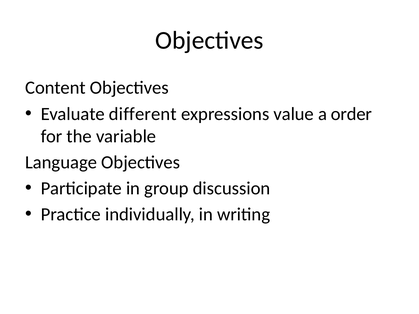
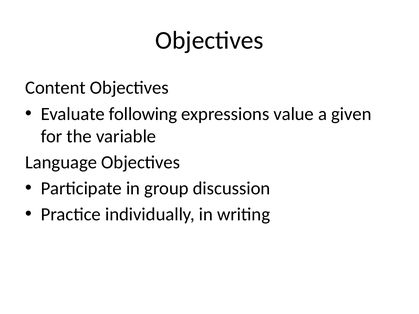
different: different -> following
order: order -> given
